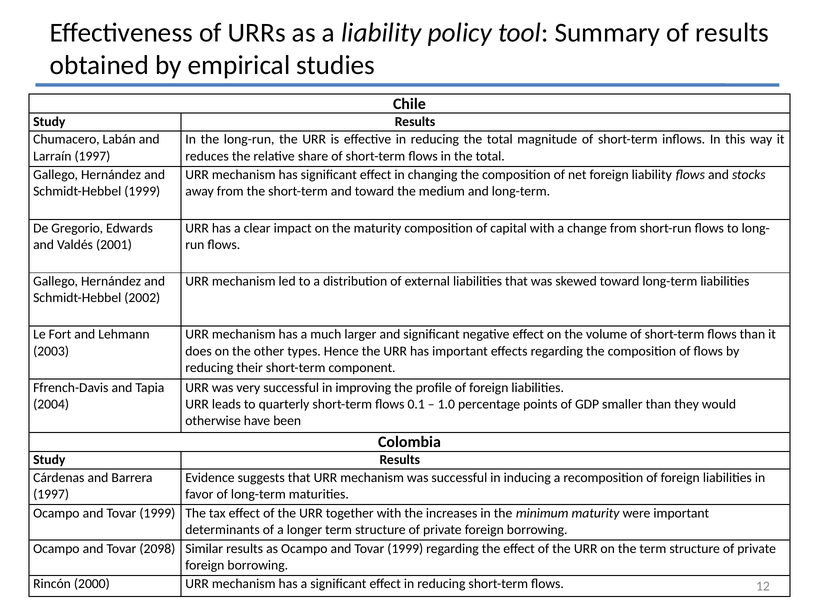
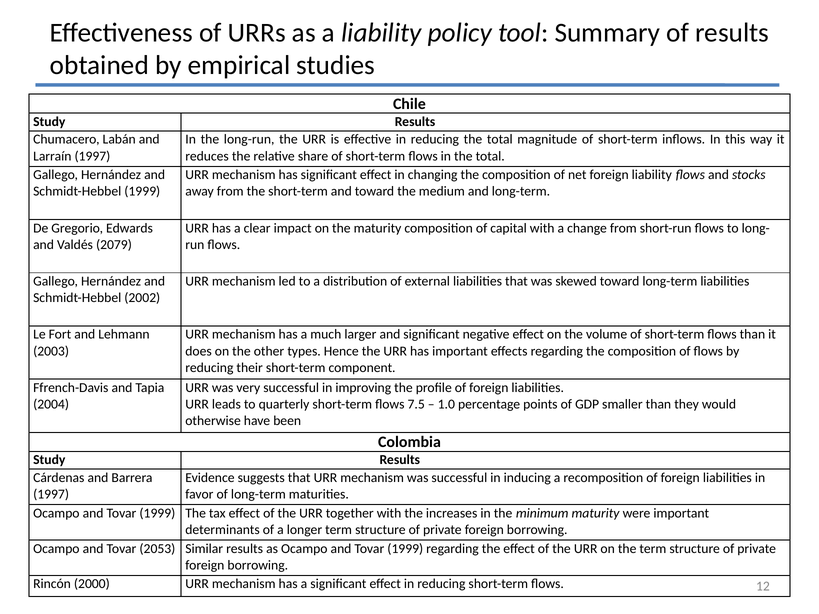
2001: 2001 -> 2079
0.1: 0.1 -> 7.5
2098: 2098 -> 2053
